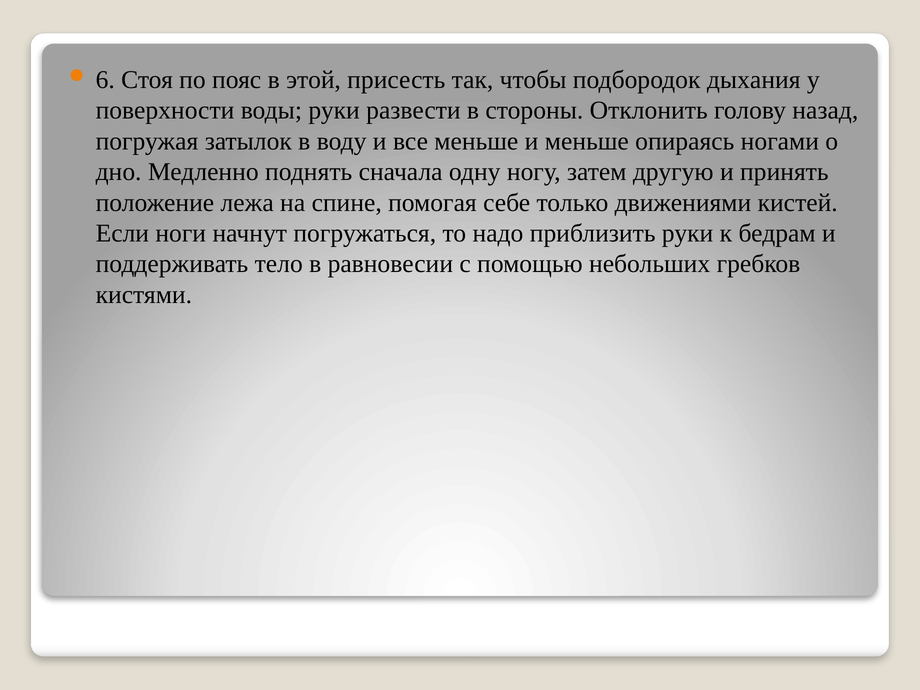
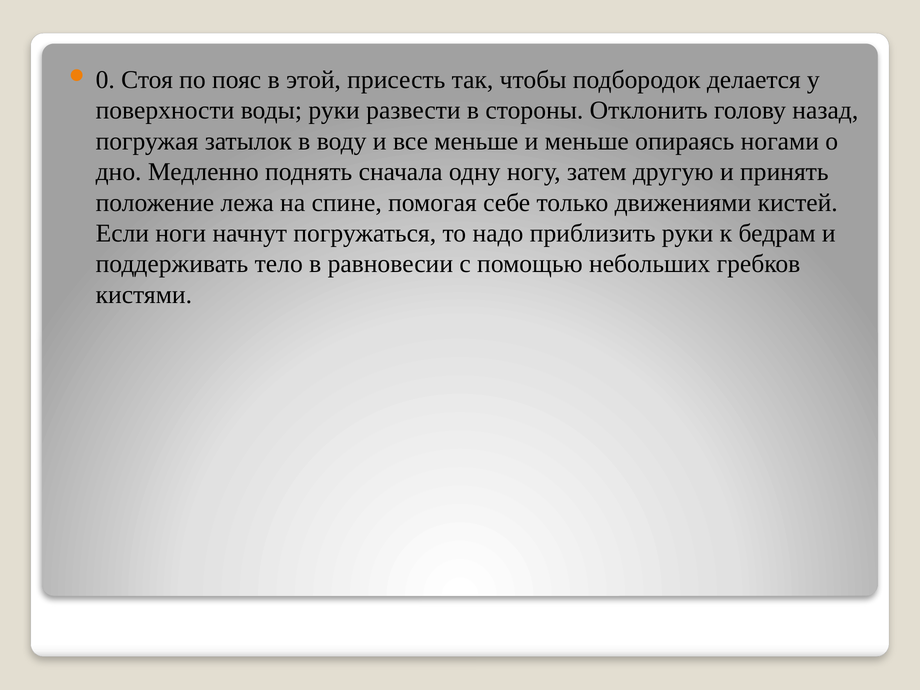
6: 6 -> 0
дыхания: дыхания -> делается
